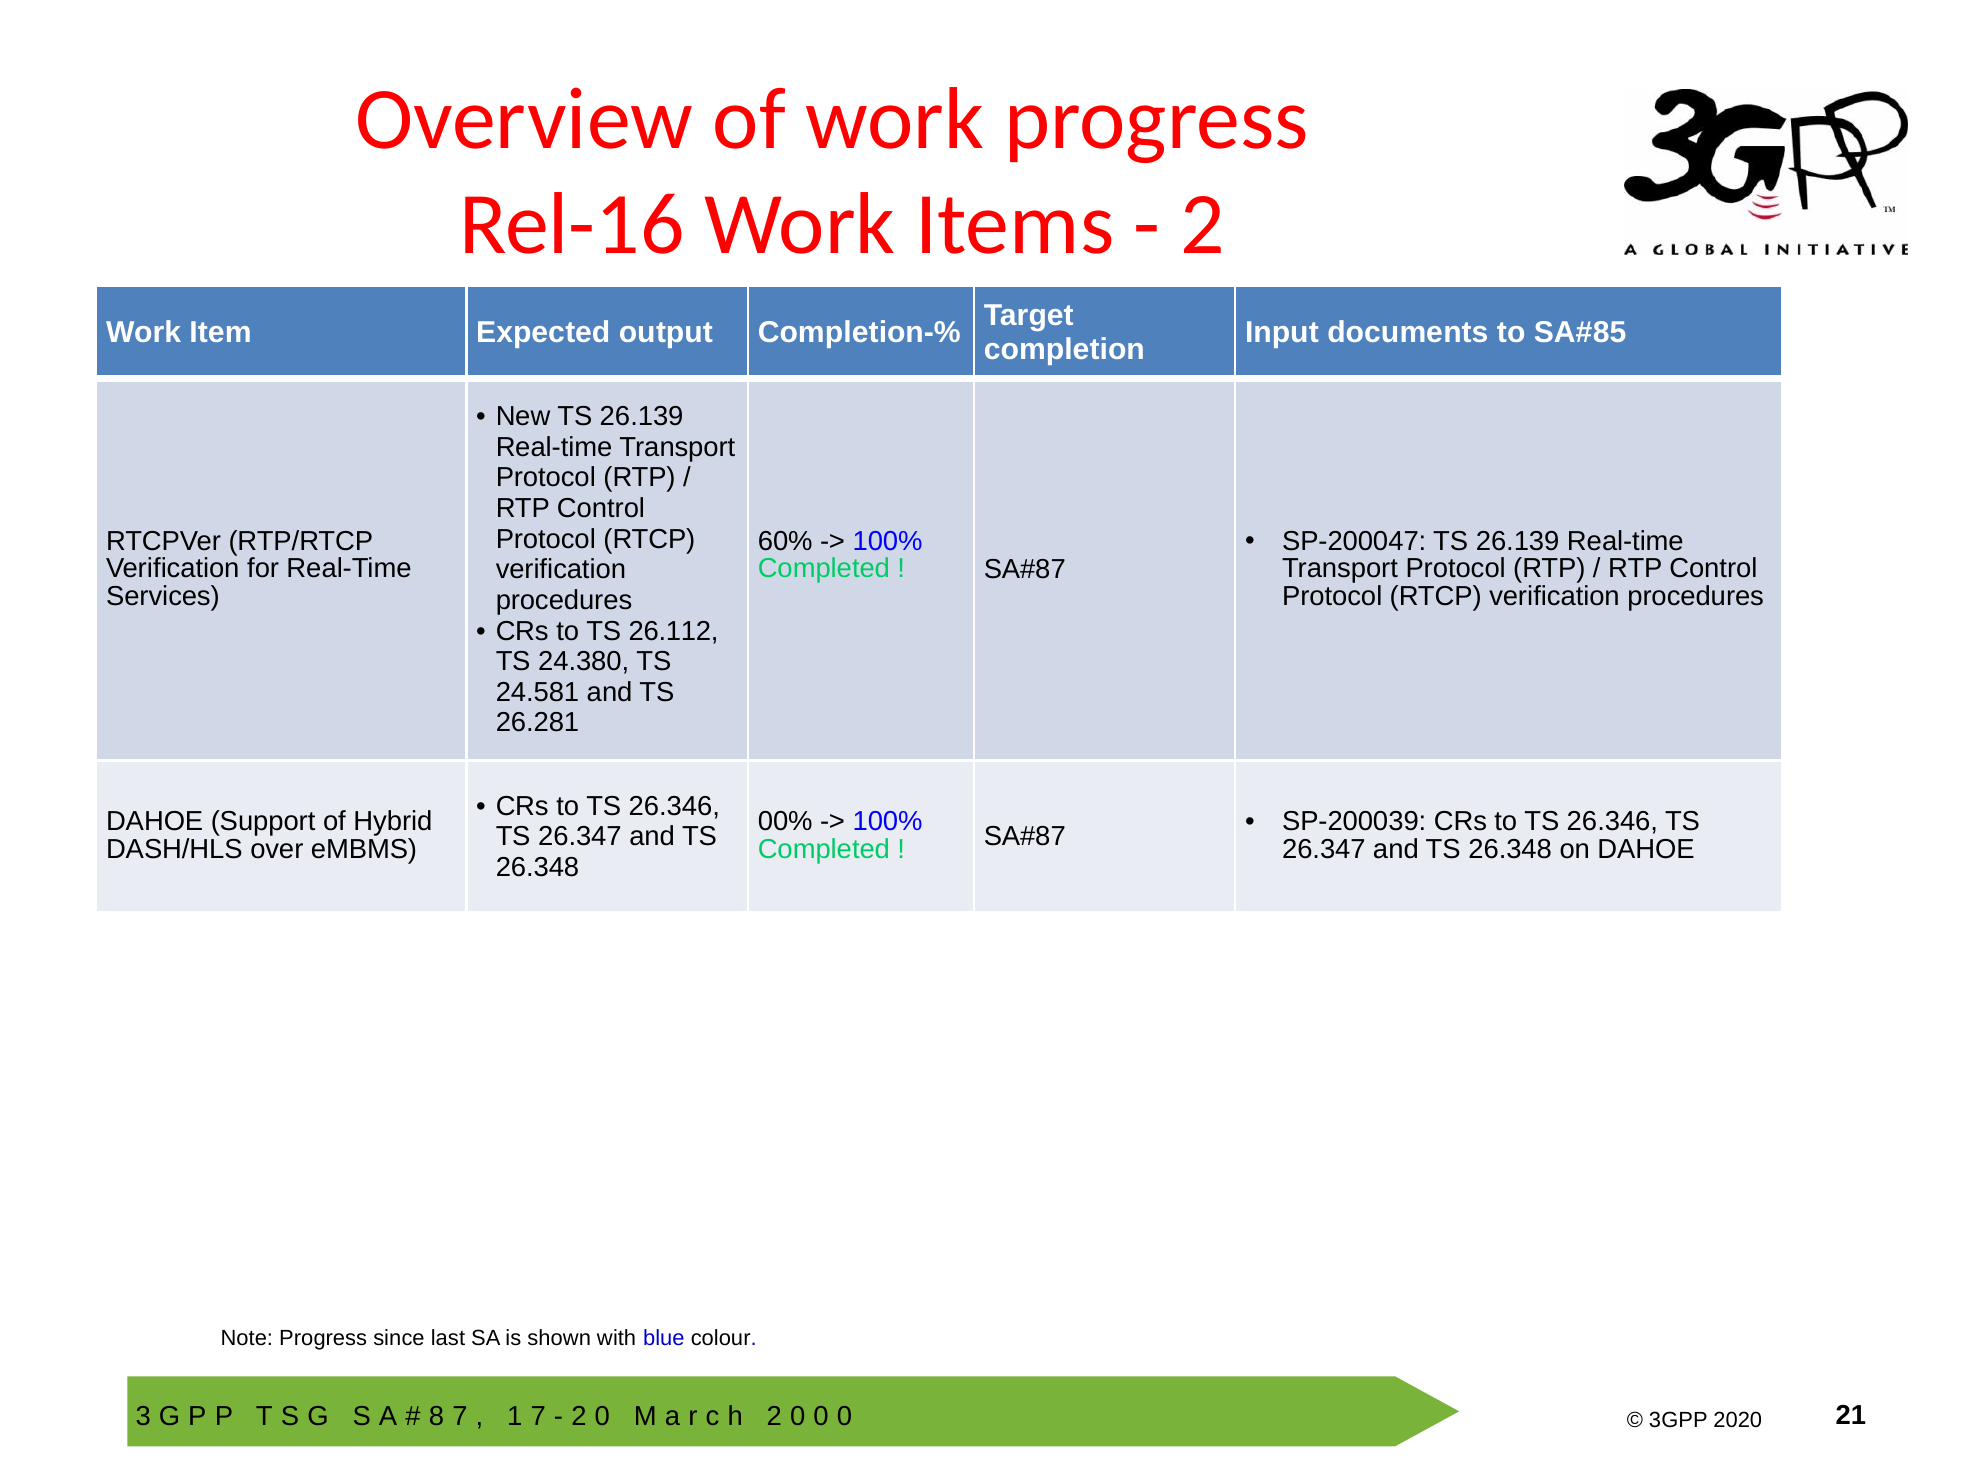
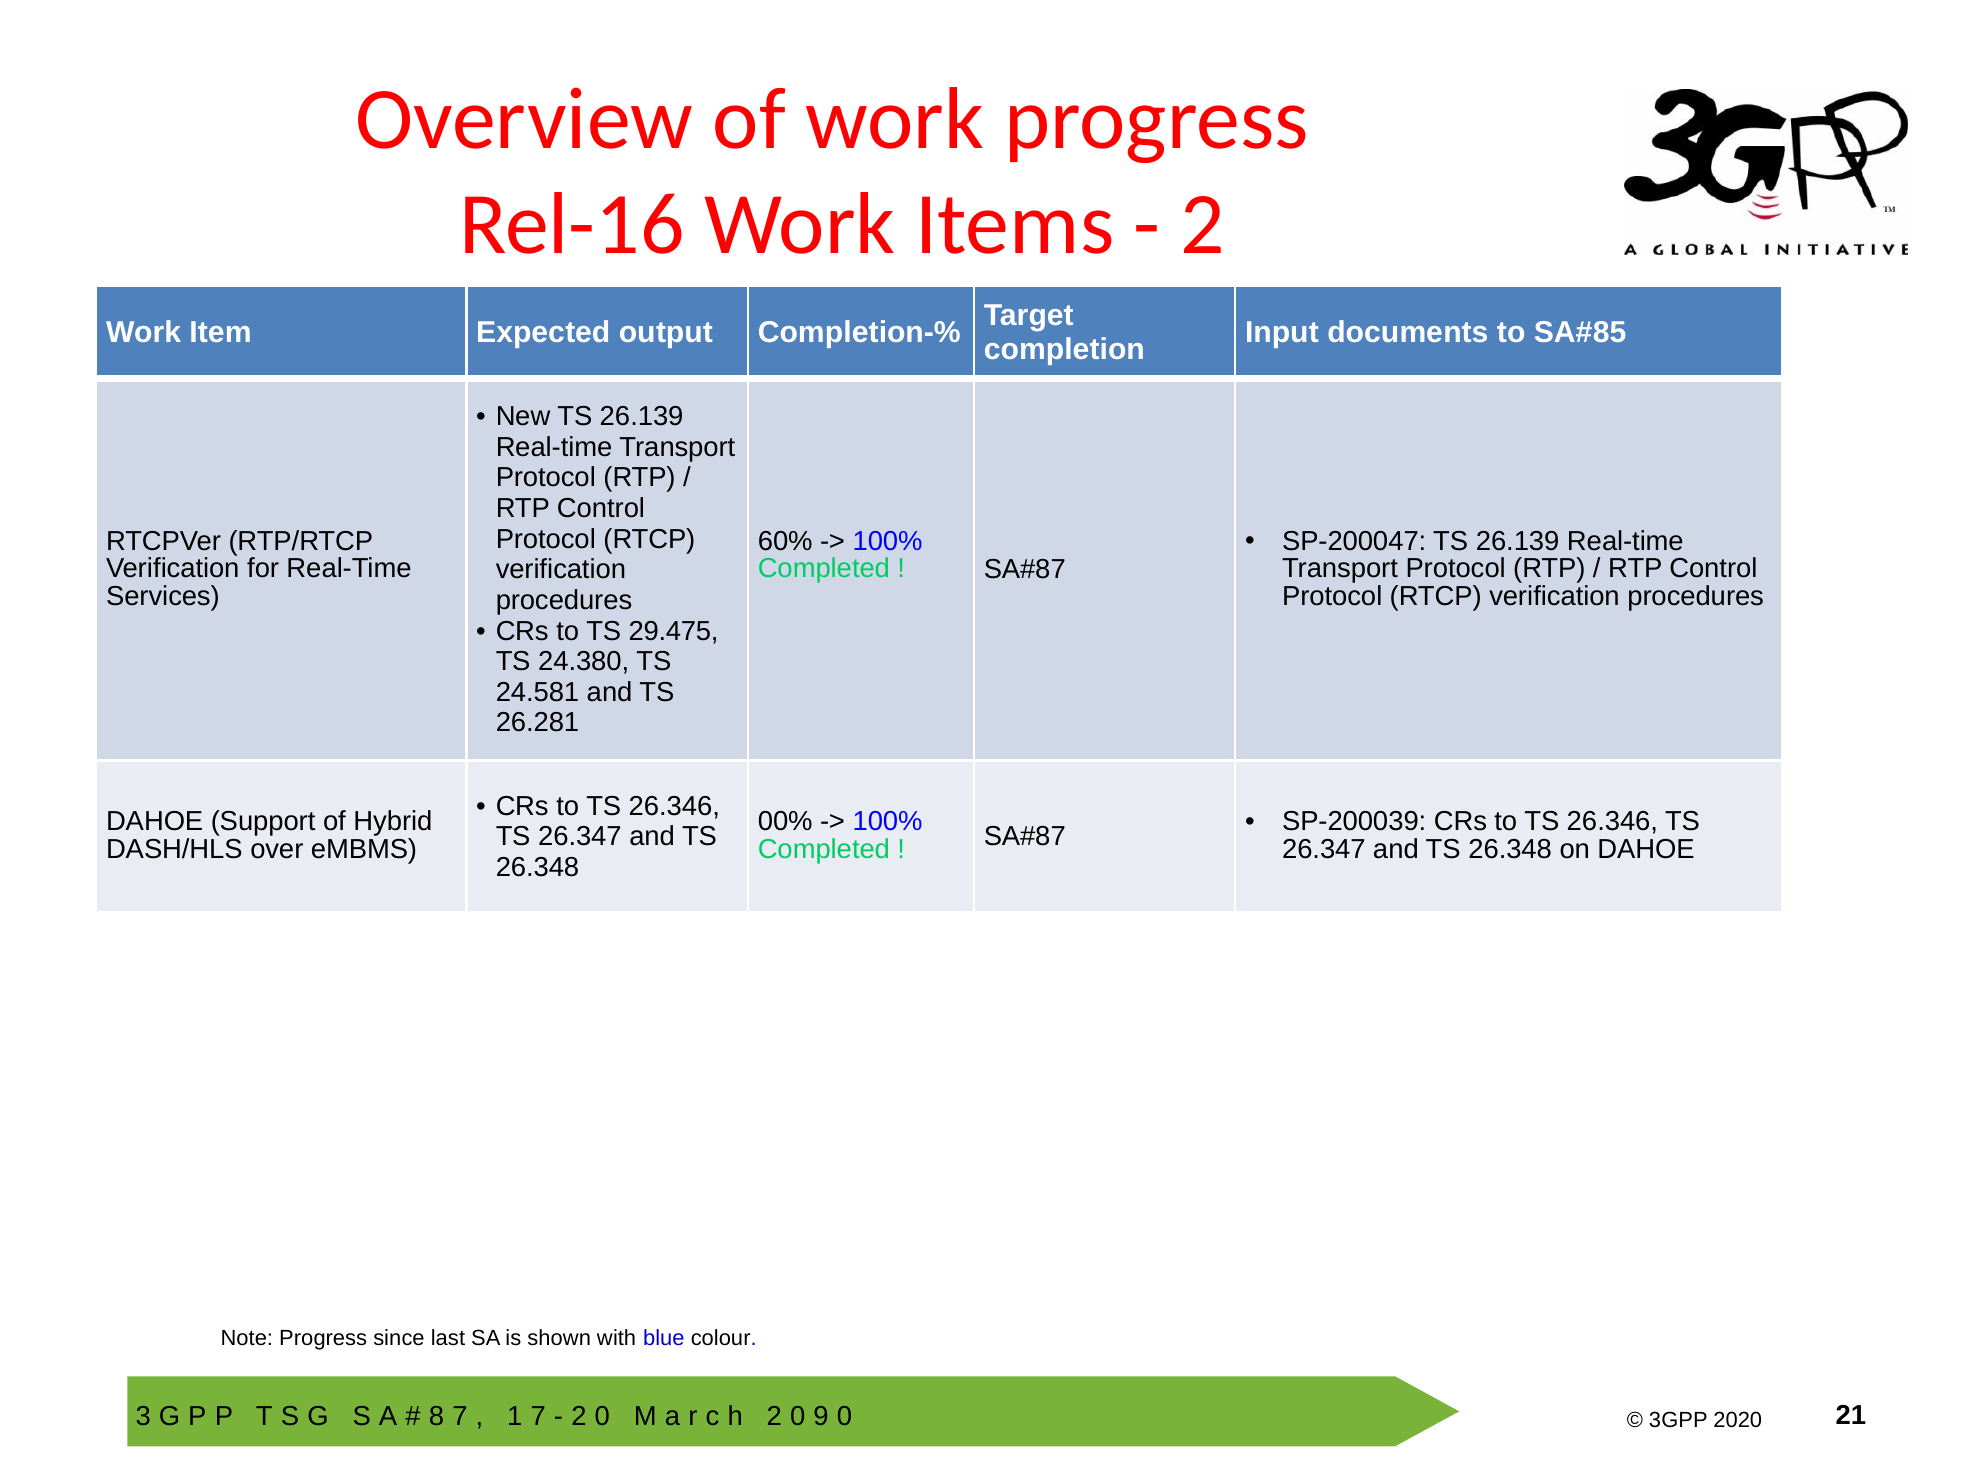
26.112: 26.112 -> 29.475
0 at (821, 1416): 0 -> 9
